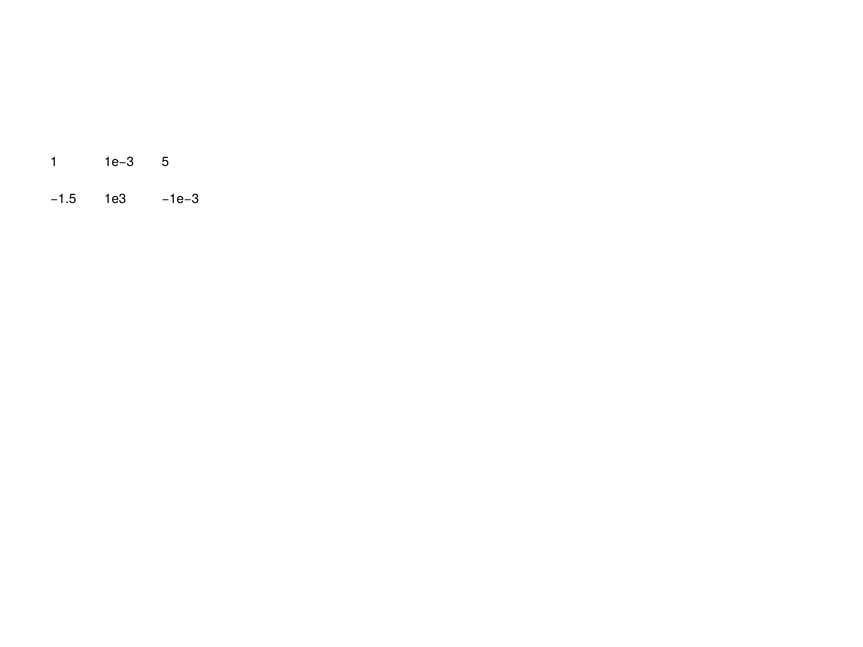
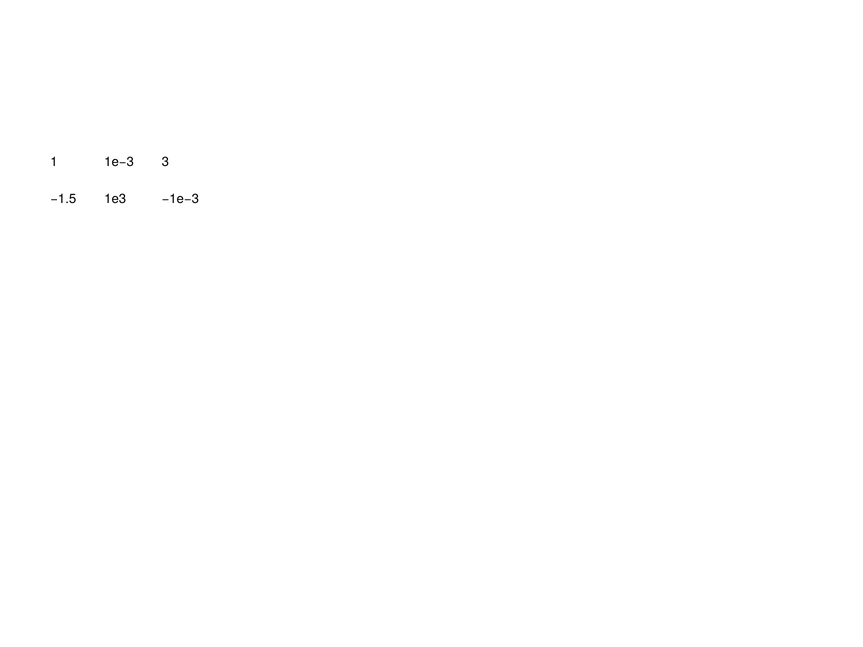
5: 5 -> 3
